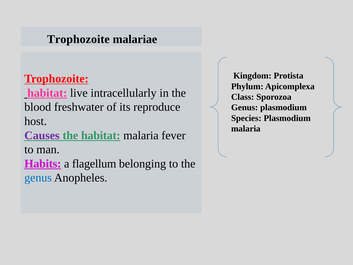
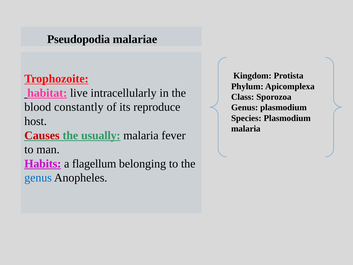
Trophozoite at (78, 39): Trophozoite -> Pseudopodia
freshwater: freshwater -> constantly
Causes colour: purple -> red
the habitat: habitat -> usually
